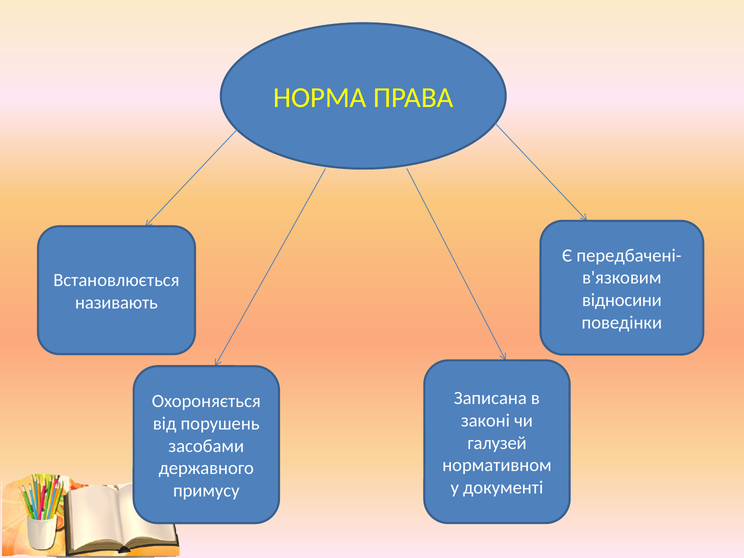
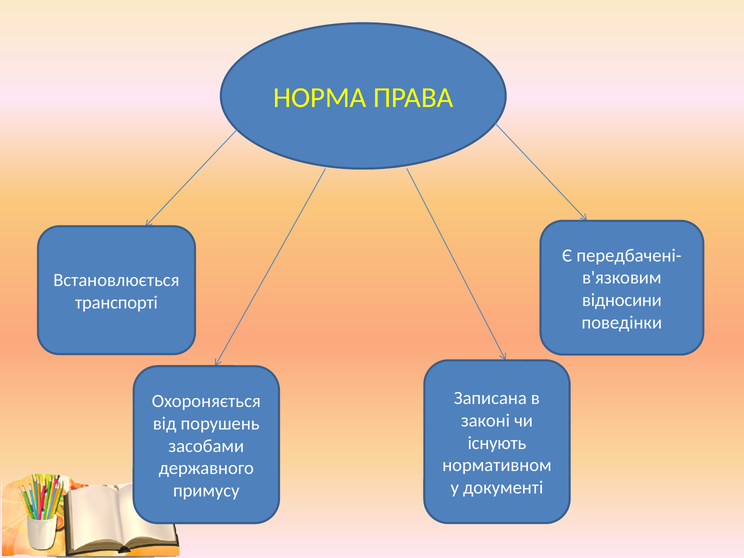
називають: називають -> транспорті
галузей: галузей -> існують
